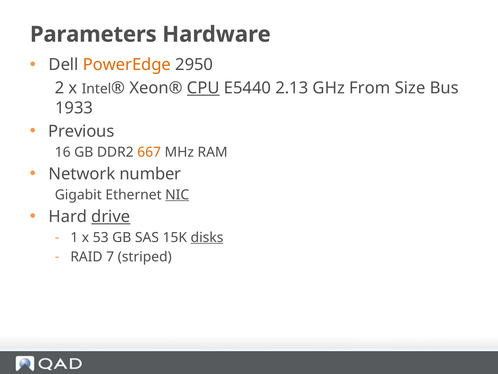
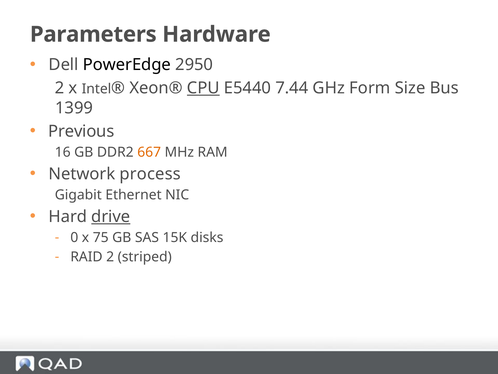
PowerEdge colour: orange -> black
2.13: 2.13 -> 7.44
From: From -> Form
1933: 1933 -> 1399
number: number -> process
NIC underline: present -> none
1: 1 -> 0
53: 53 -> 75
disks underline: present -> none
RAID 7: 7 -> 2
